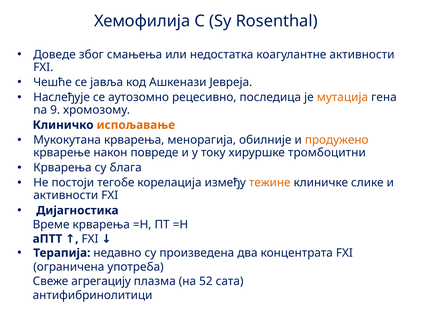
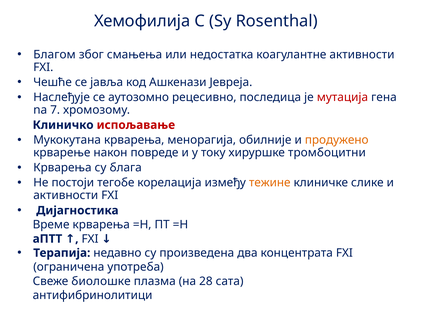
Доведе: Доведе -> Благом
мутaциja colour: orange -> red
9: 9 -> 7
испољавање colour: orange -> red
агрегацију: агрегацију -> биолошке
52: 52 -> 28
